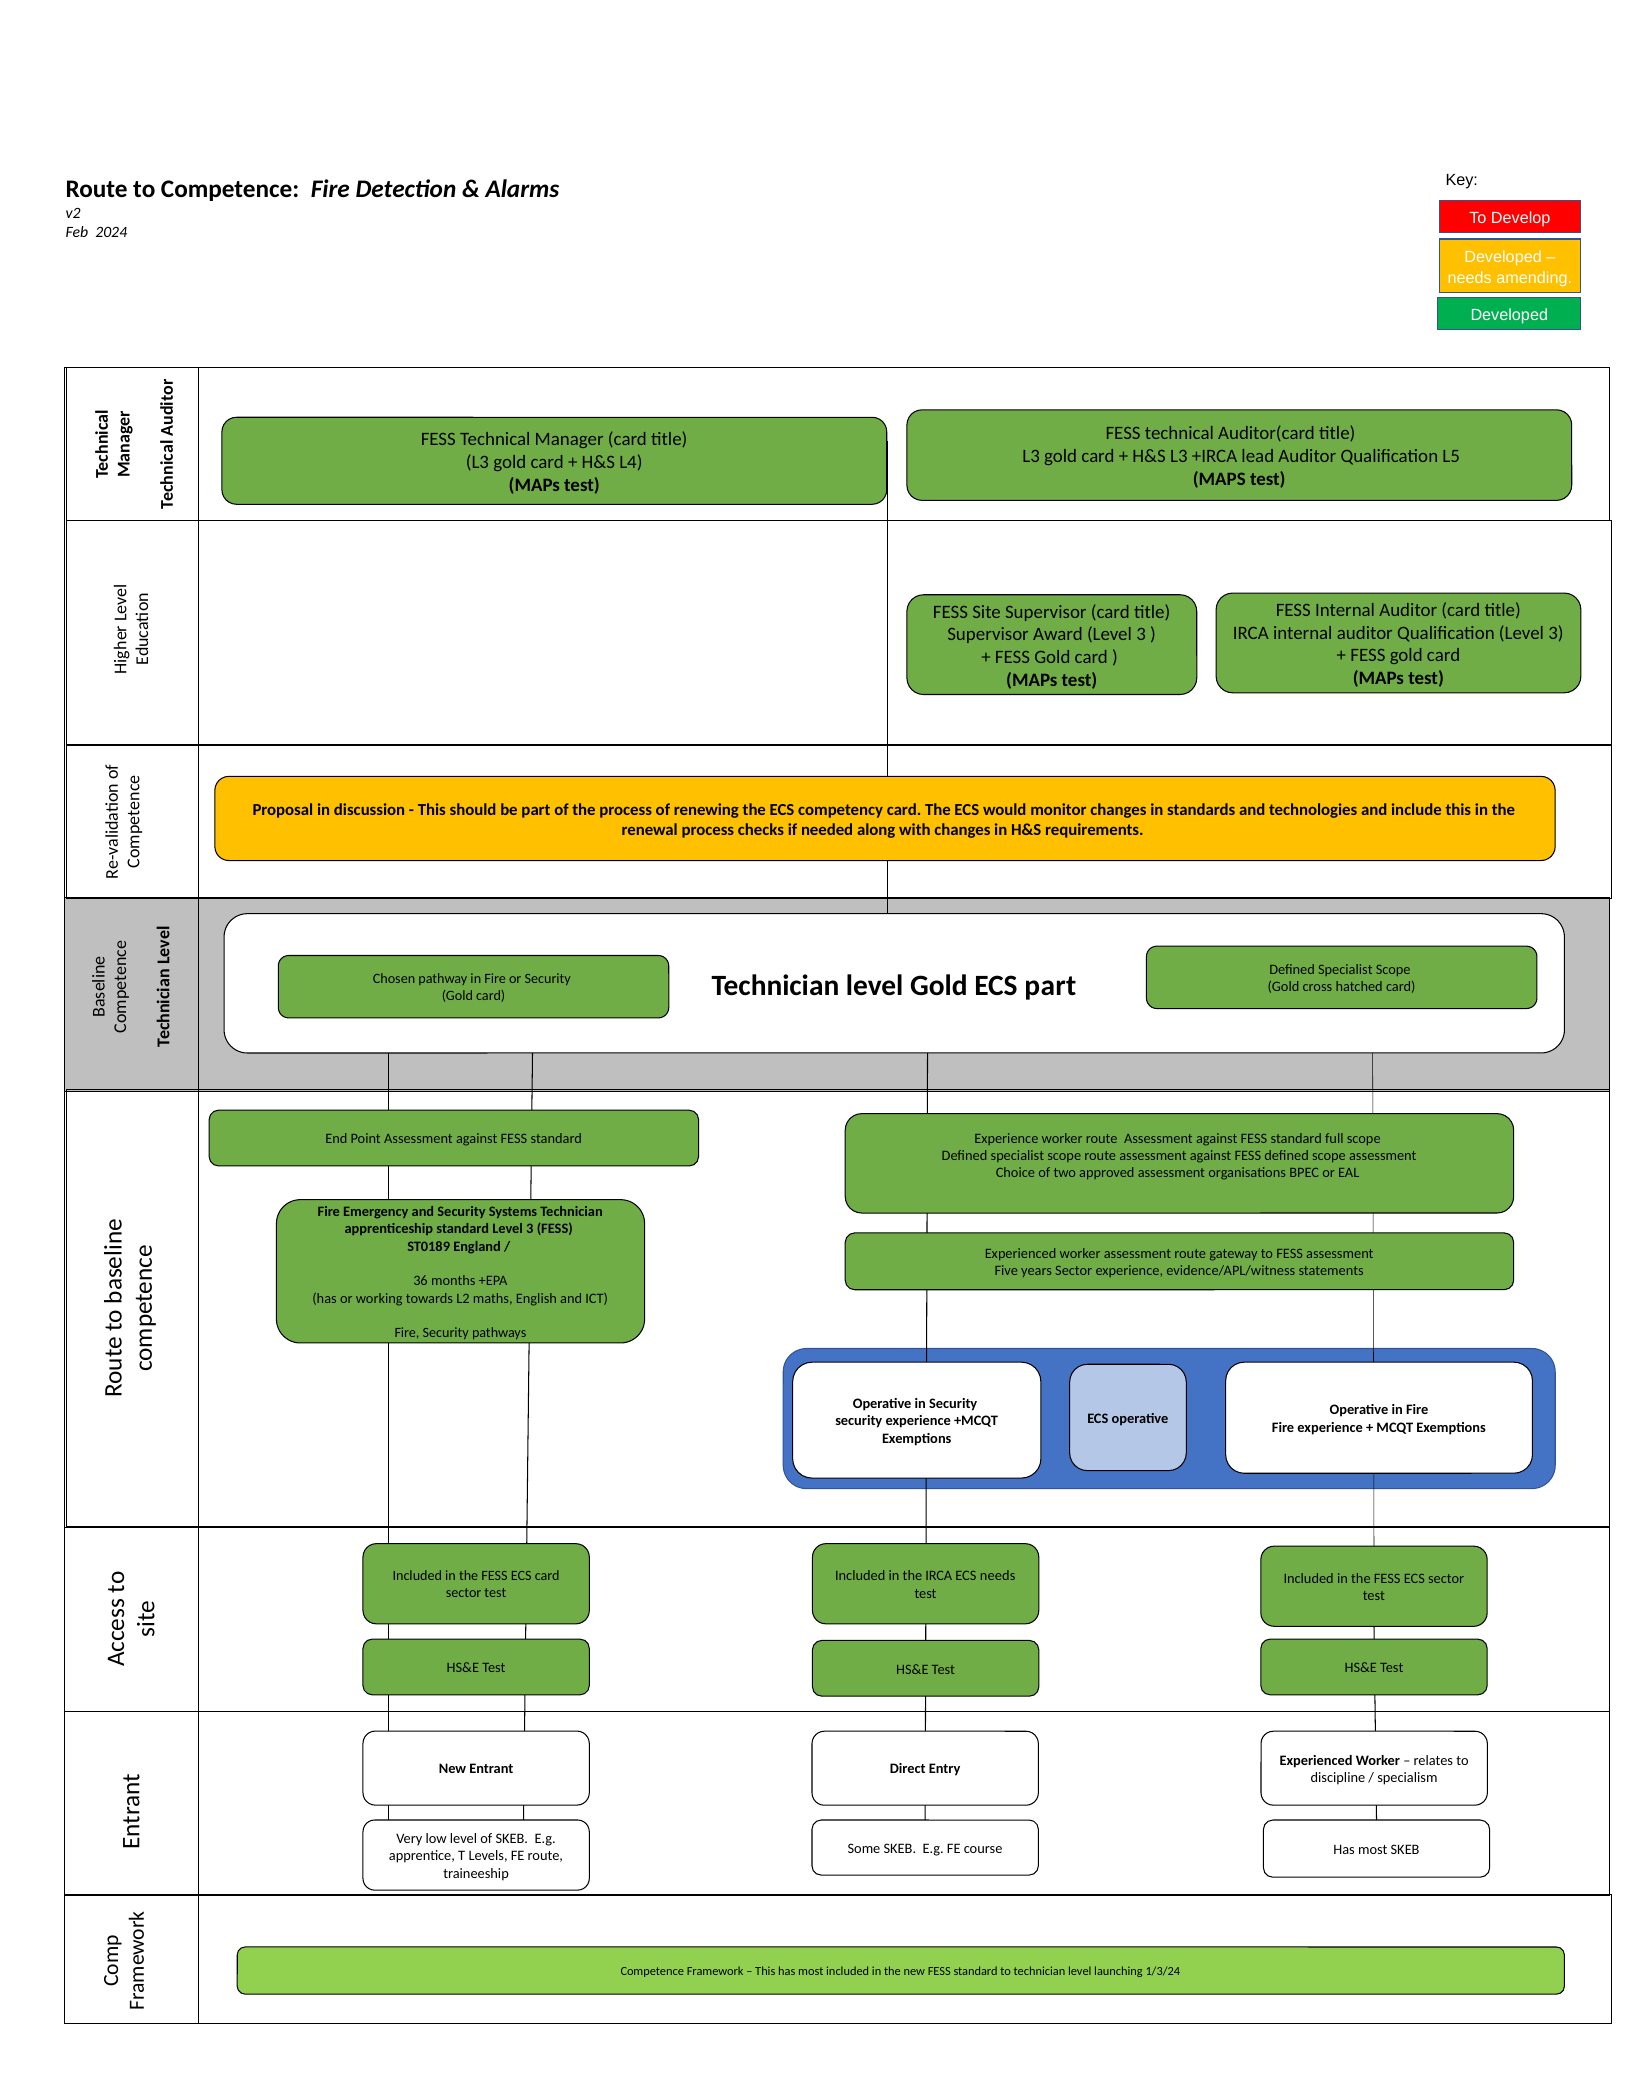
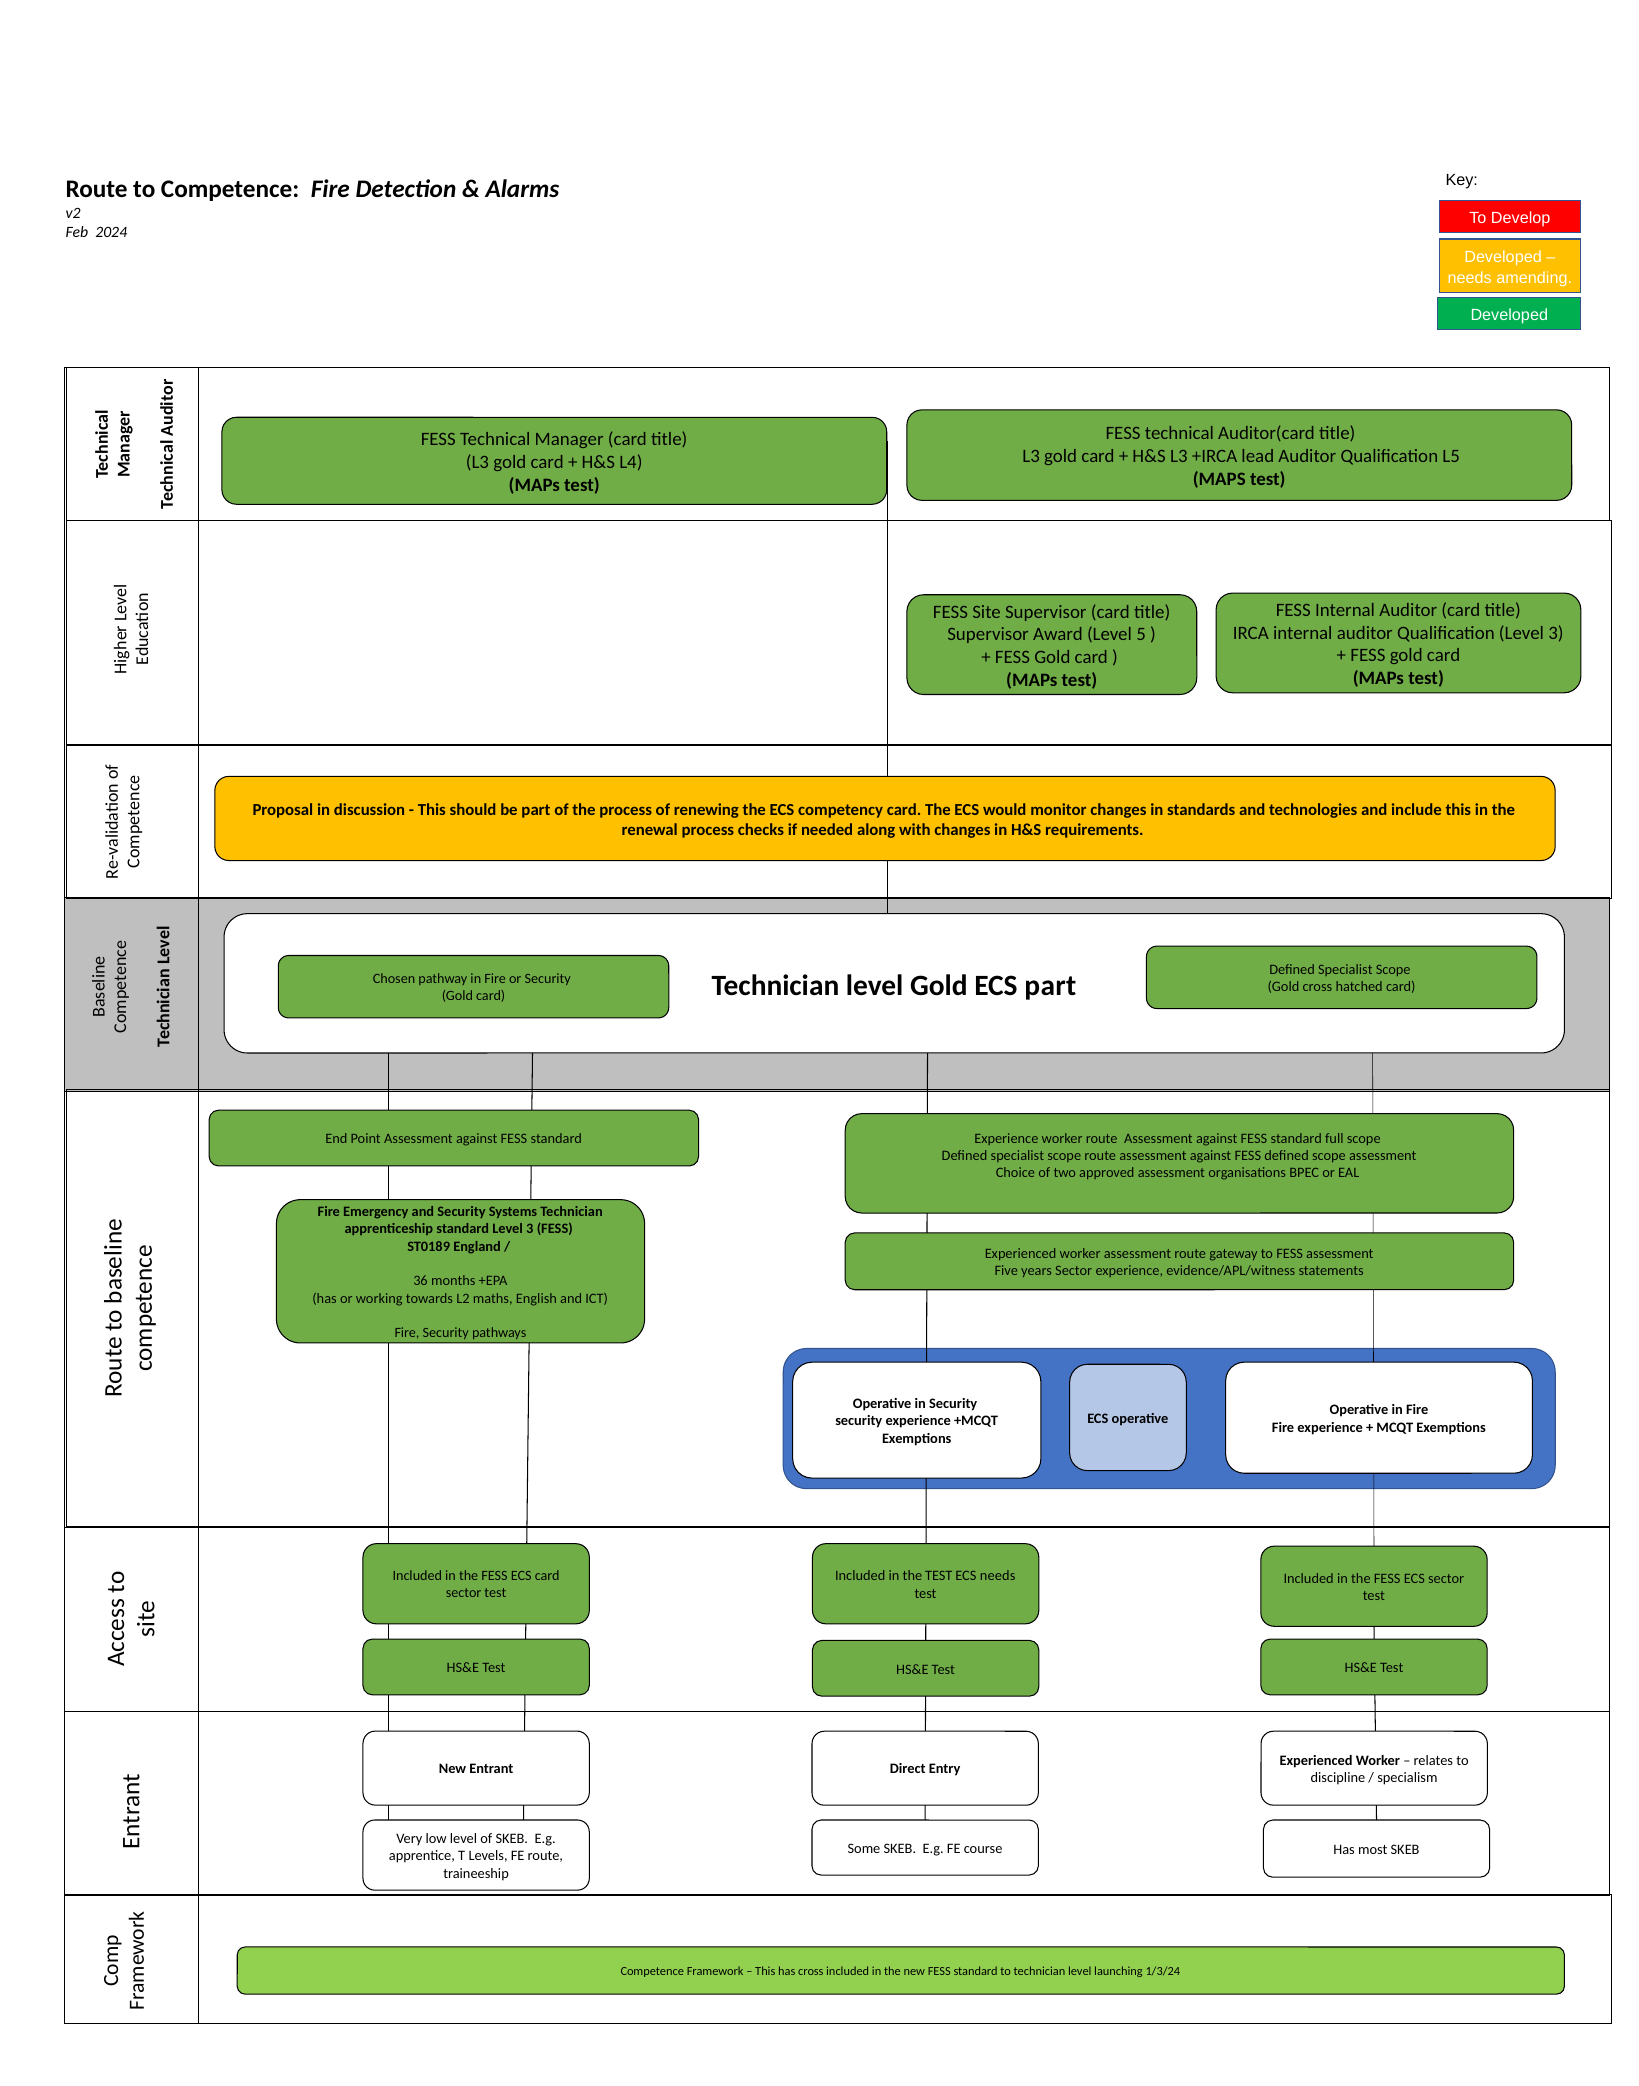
Award Level 3: 3 -> 5
the IRCA: IRCA -> TEST
This has most: most -> cross
